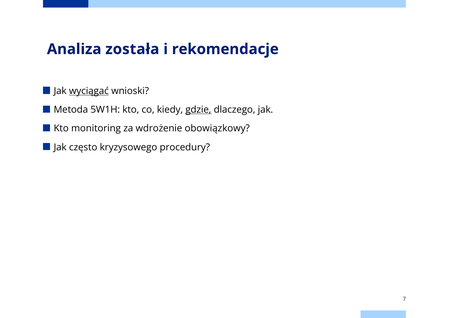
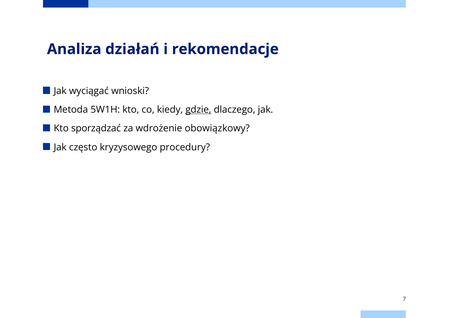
została: została -> działań
wyciągać underline: present -> none
monitoring: monitoring -> sporządzać
